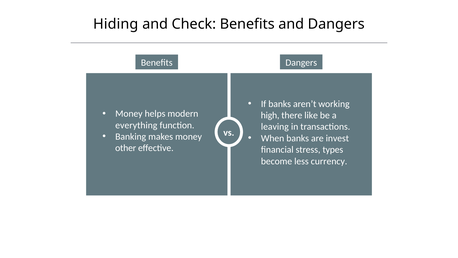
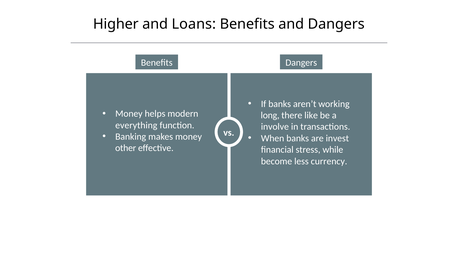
Hiding: Hiding -> Higher
Check: Check -> Loans
high: high -> long
leaving: leaving -> involve
types: types -> while
